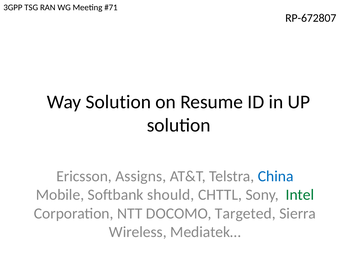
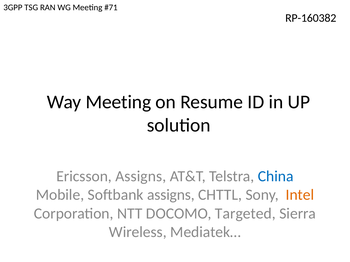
RP-672807: RP-672807 -> RP-160382
Way Solution: Solution -> Meeting
Softbank should: should -> assigns
Intel colour: green -> orange
